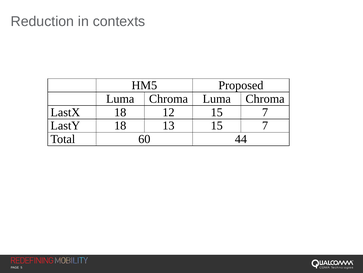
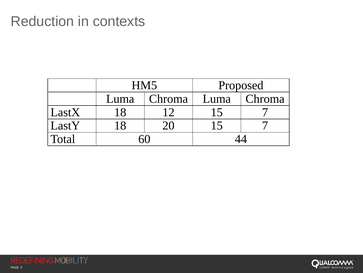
13: 13 -> 20
